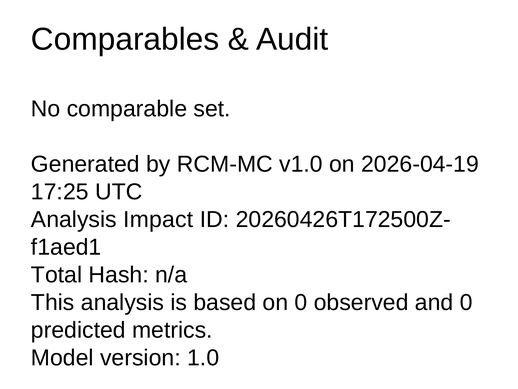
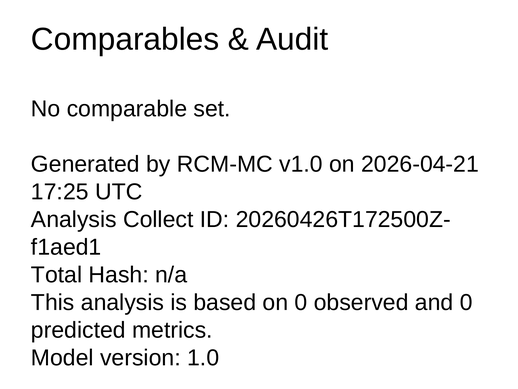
2026-04-19: 2026-04-19 -> 2026-04-21
Impact: Impact -> Collect
